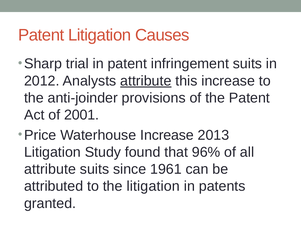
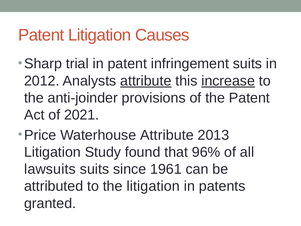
increase at (228, 81) underline: none -> present
2001: 2001 -> 2021
Waterhouse Increase: Increase -> Attribute
attribute at (50, 169): attribute -> lawsuits
